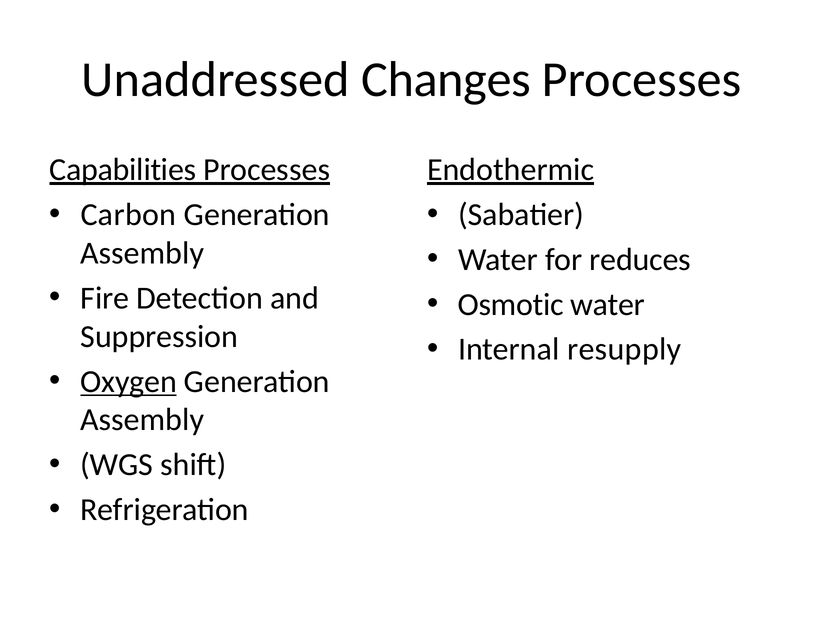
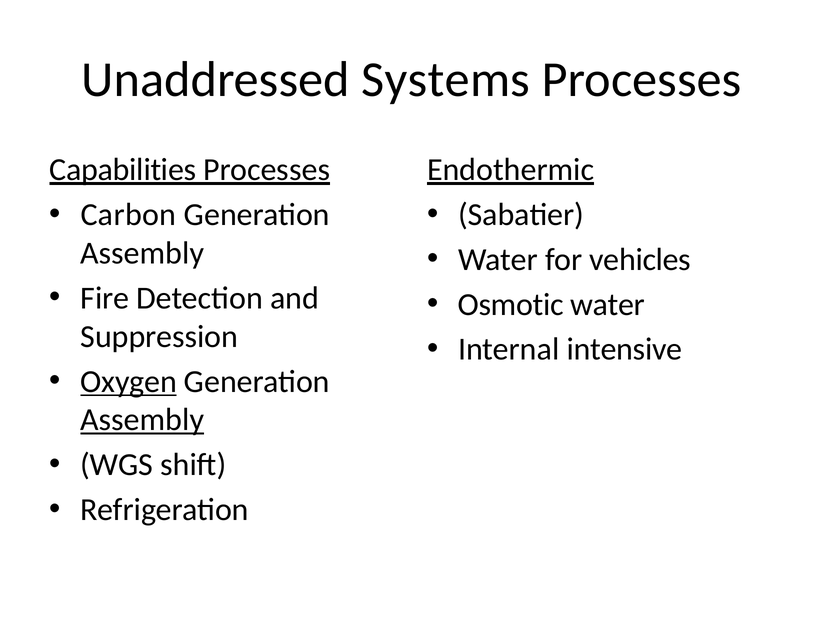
Changes: Changes -> Systems
reduces: reduces -> vehicles
resupply: resupply -> intensive
Assembly at (142, 420) underline: none -> present
